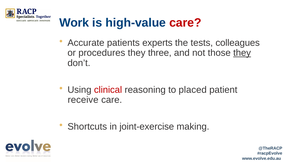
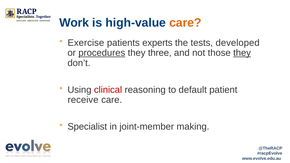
care at (185, 23) colour: red -> orange
Accurate: Accurate -> Exercise
colleagues: colleagues -> developed
procedures underline: none -> present
placed: placed -> default
Shortcuts: Shortcuts -> Specialist
joint-exercise: joint-exercise -> joint-member
